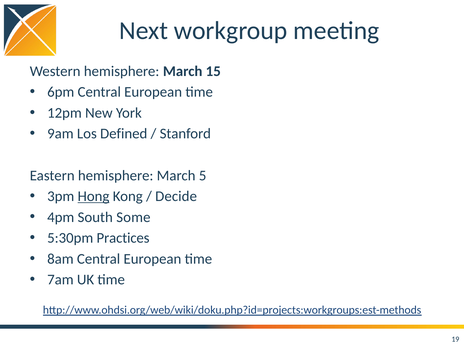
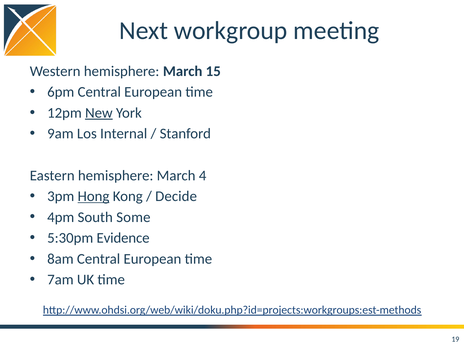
New underline: none -> present
Defined: Defined -> Internal
5: 5 -> 4
Practices: Practices -> Evidence
